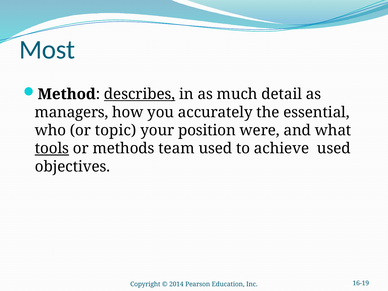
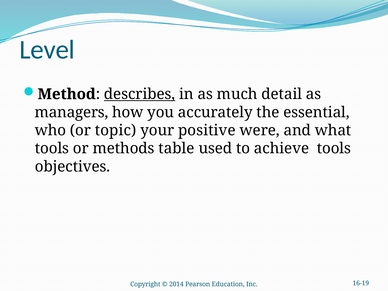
Most: Most -> Level
position: position -> positive
tools at (52, 149) underline: present -> none
team: team -> table
achieve used: used -> tools
